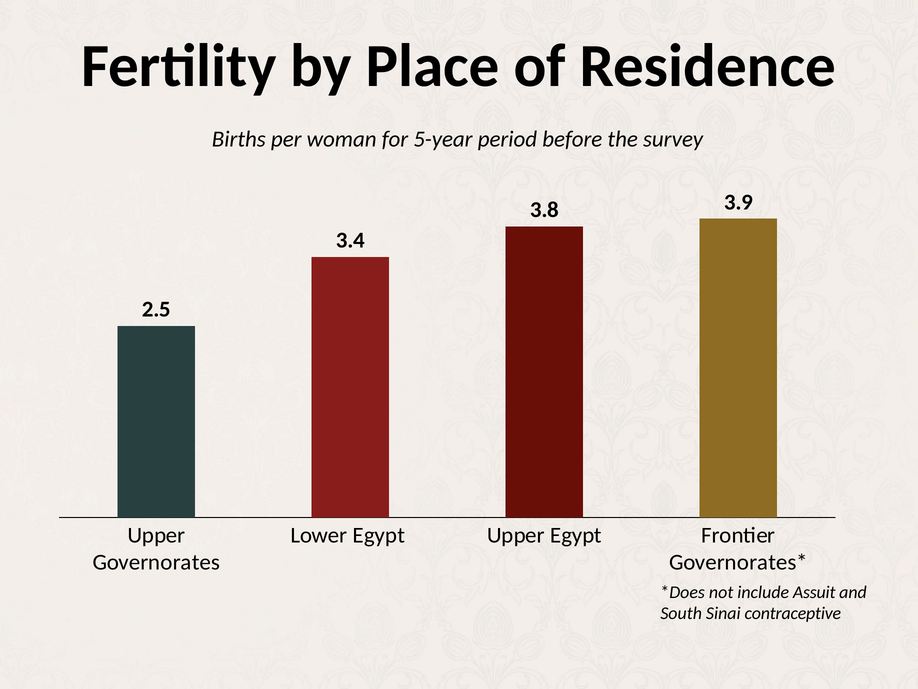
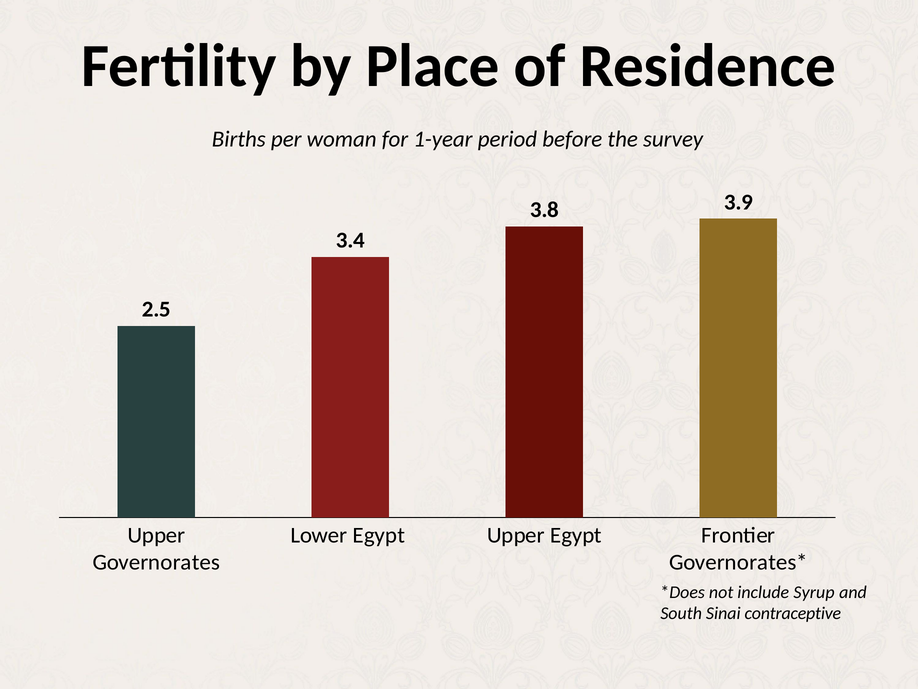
5-year: 5-year -> 1-year
Assuit: Assuit -> Syrup
